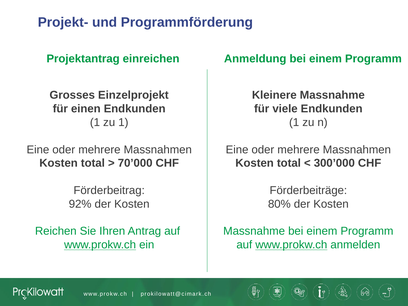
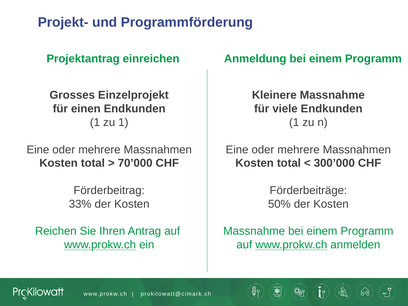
92%: 92% -> 33%
80%: 80% -> 50%
